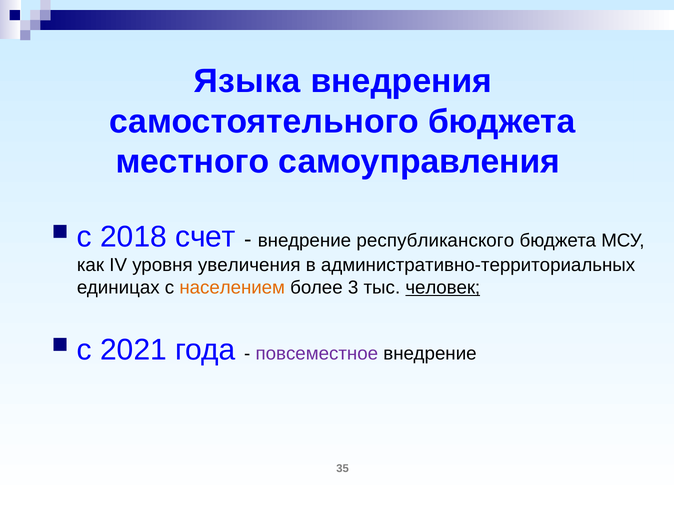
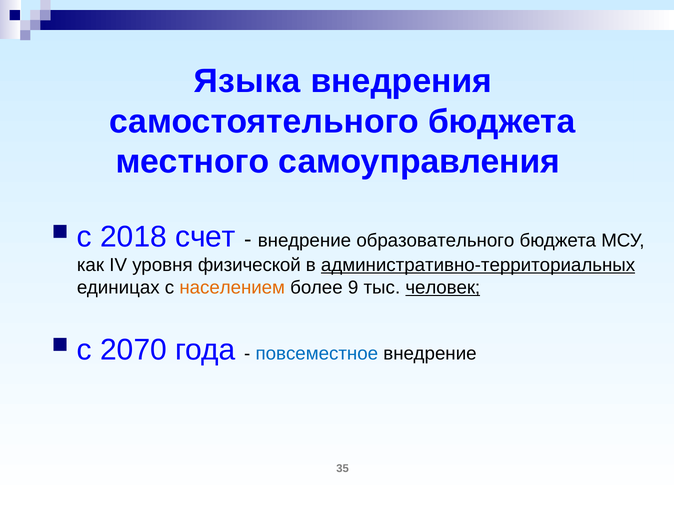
республиканского: республиканского -> образовательного
увеличения: увеличения -> физической
административно-территориальных underline: none -> present
3: 3 -> 9
2021: 2021 -> 2070
повсеместное colour: purple -> blue
